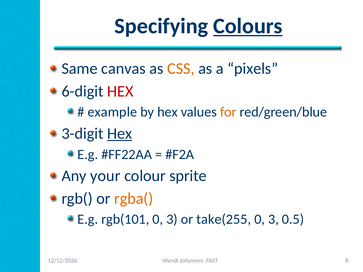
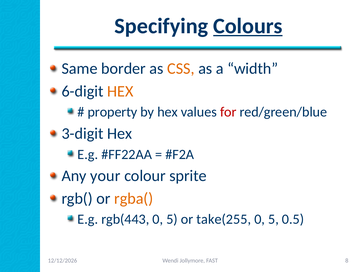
canvas: canvas -> border
pixels: pixels -> width
HEX at (120, 91) colour: red -> orange
example: example -> property
for colour: orange -> red
Hex at (120, 134) underline: present -> none
rgb(101: rgb(101 -> rgb(443
3 at (172, 219): 3 -> 5
3 at (273, 219): 3 -> 5
